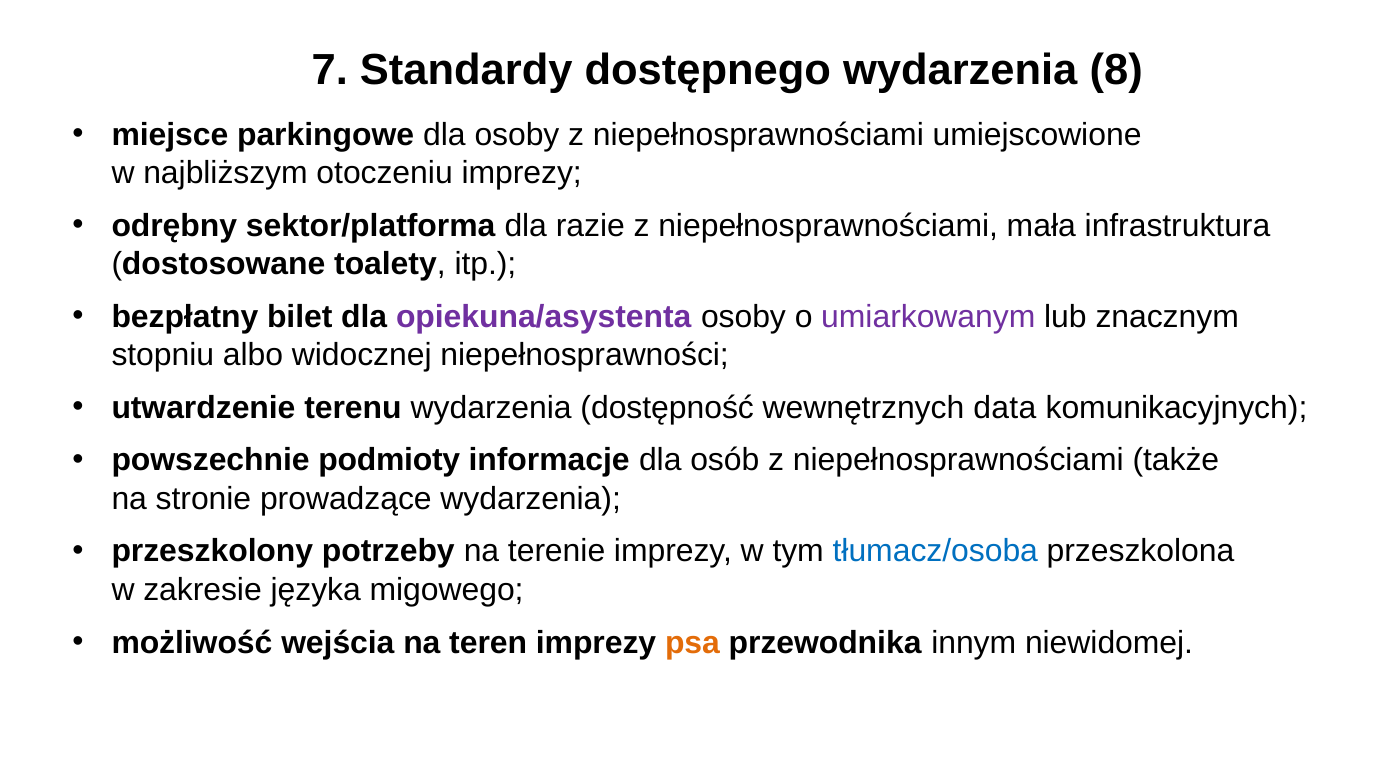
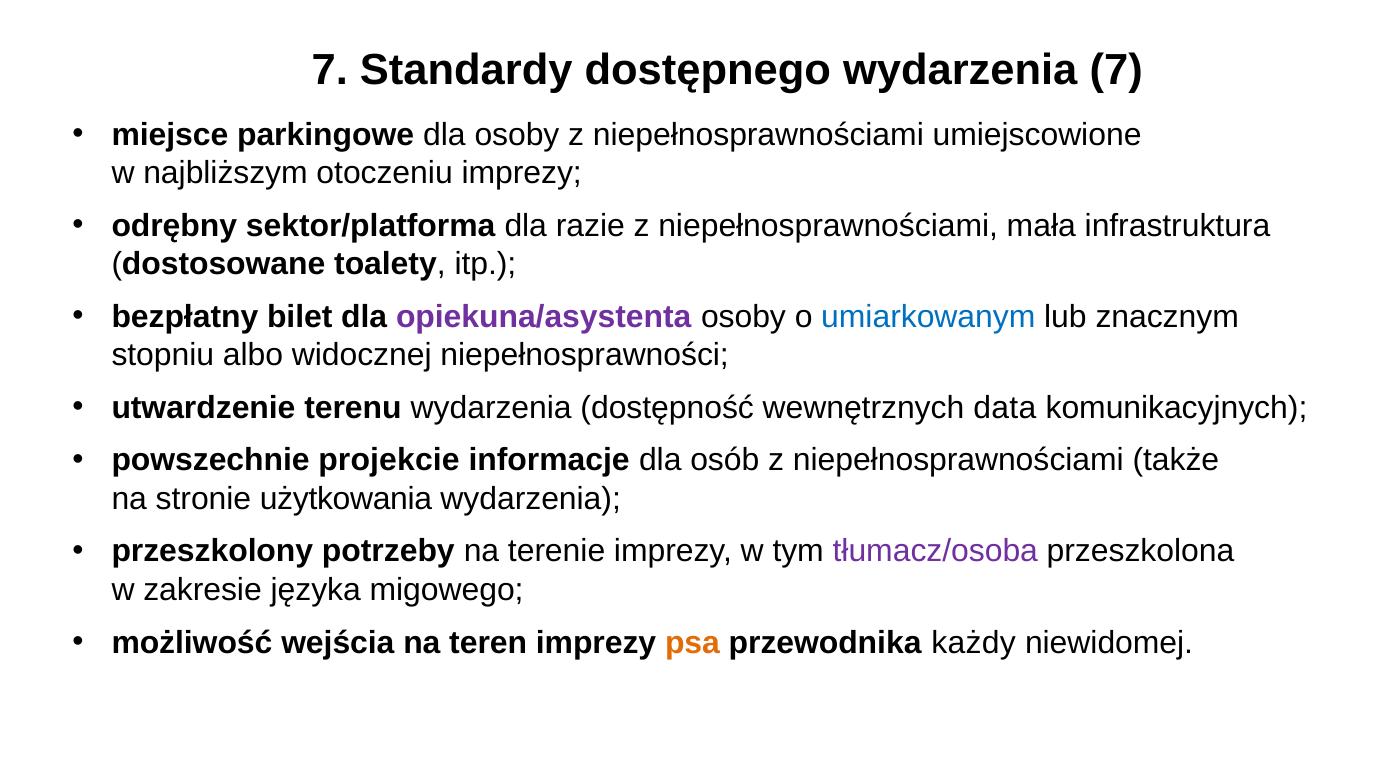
wydarzenia 8: 8 -> 7
umiarkowanym colour: purple -> blue
podmioty: podmioty -> projekcie
prowadzące: prowadzące -> użytkowania
tłumacz/osoba colour: blue -> purple
innym: innym -> każdy
